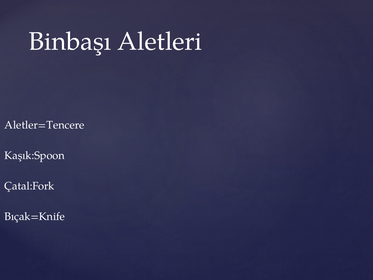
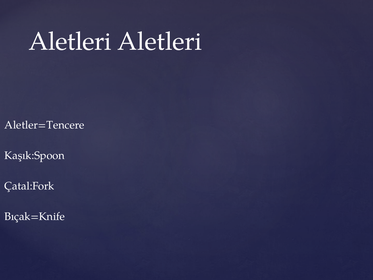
Binbaşı at (70, 41): Binbaşı -> Aletleri
